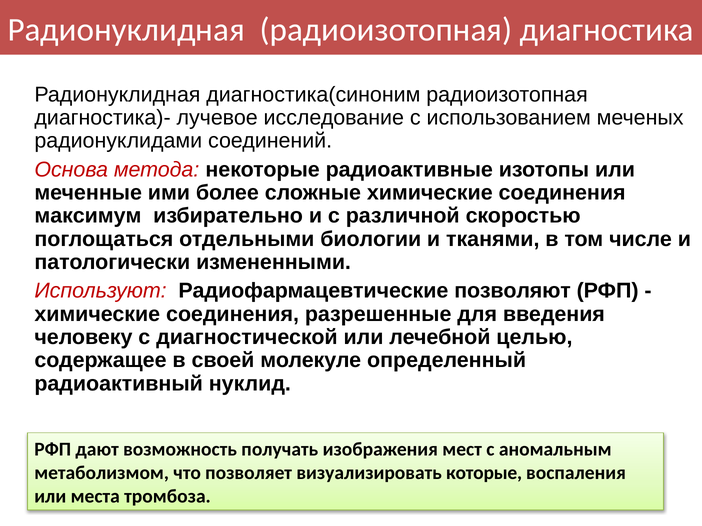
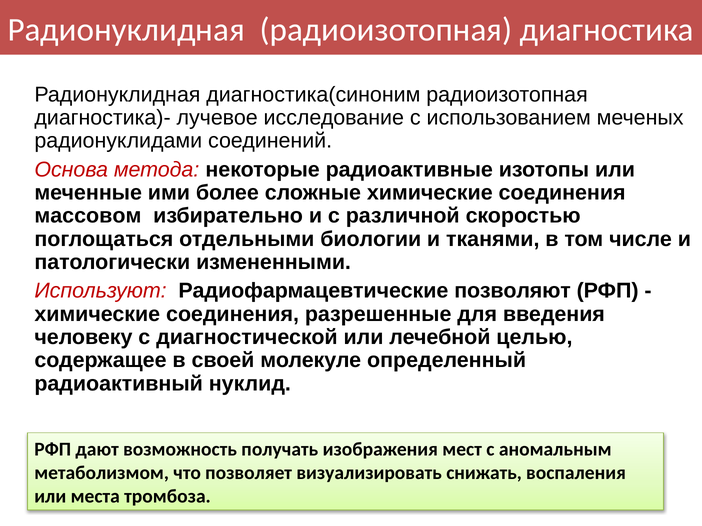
максимум: максимум -> массовом
которые: которые -> снижать
